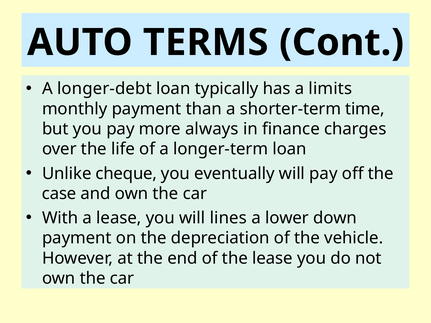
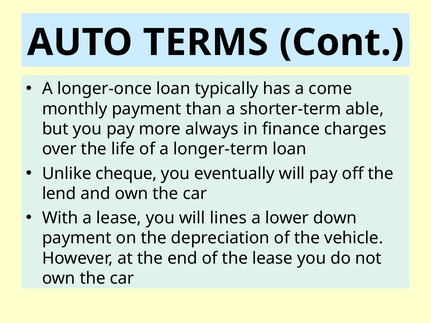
longer-debt: longer-debt -> longer-once
limits: limits -> come
time: time -> able
case: case -> lend
